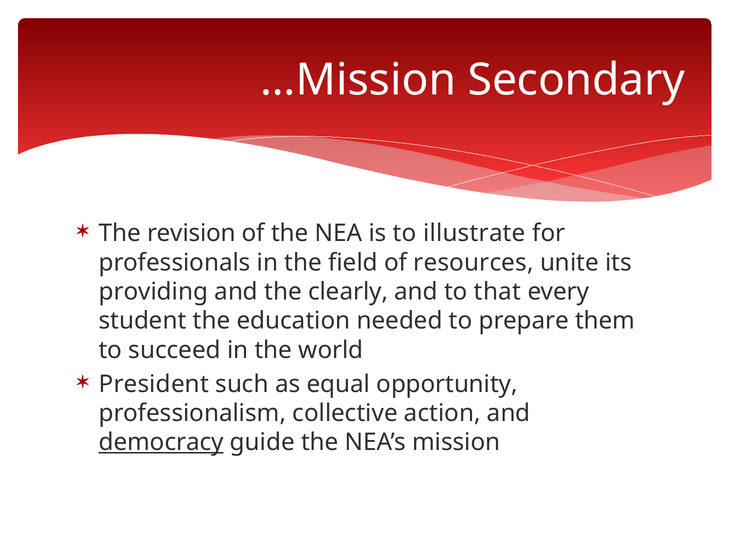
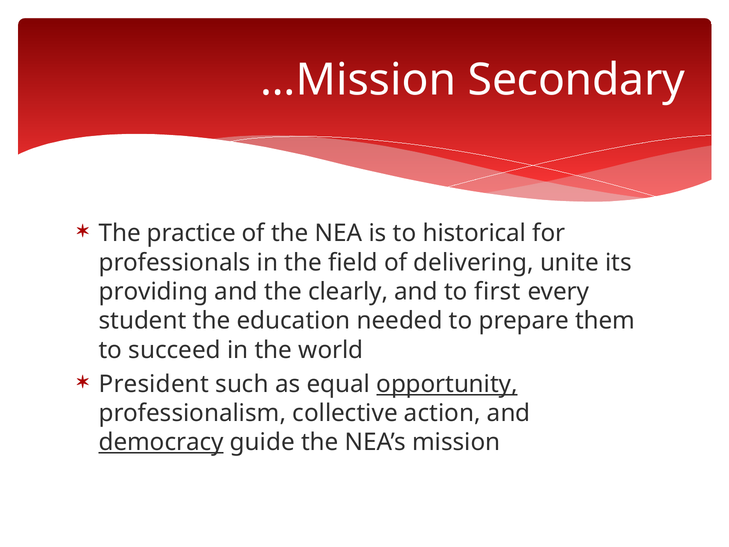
revision: revision -> practice
illustrate: illustrate -> historical
resources: resources -> delivering
that: that -> first
opportunity underline: none -> present
